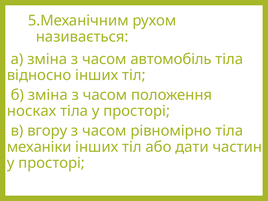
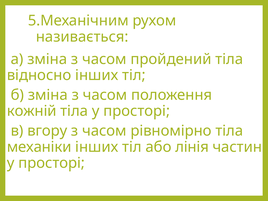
автомобіль: автомобіль -> пройдений
носках: носках -> кожній
дати: дати -> лінія
